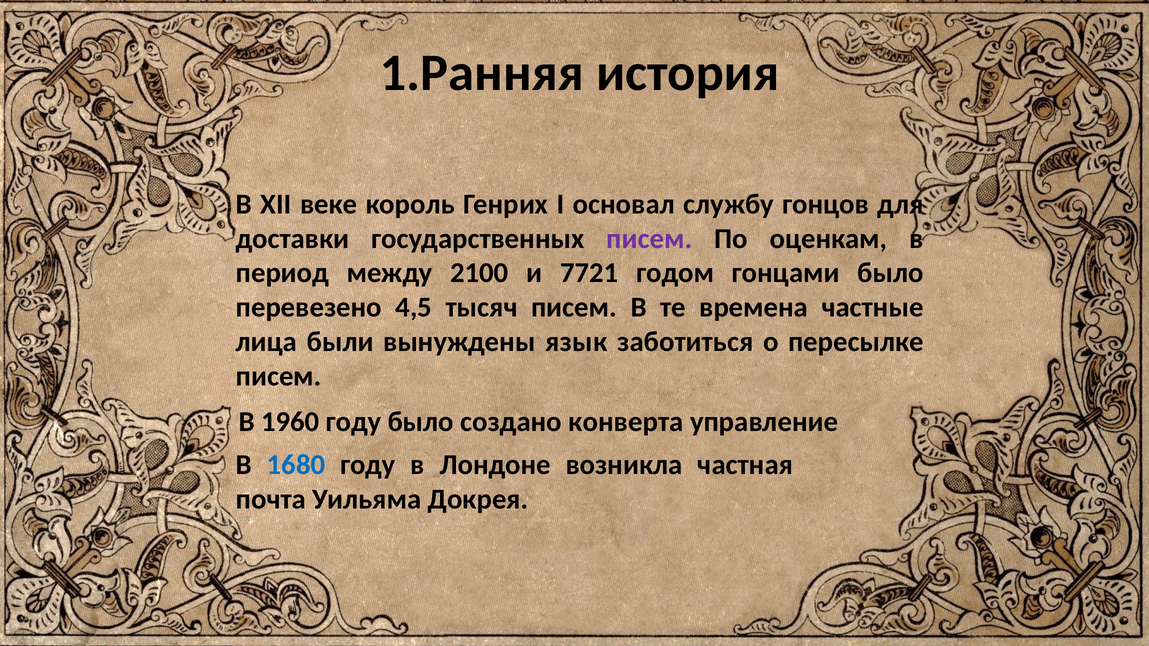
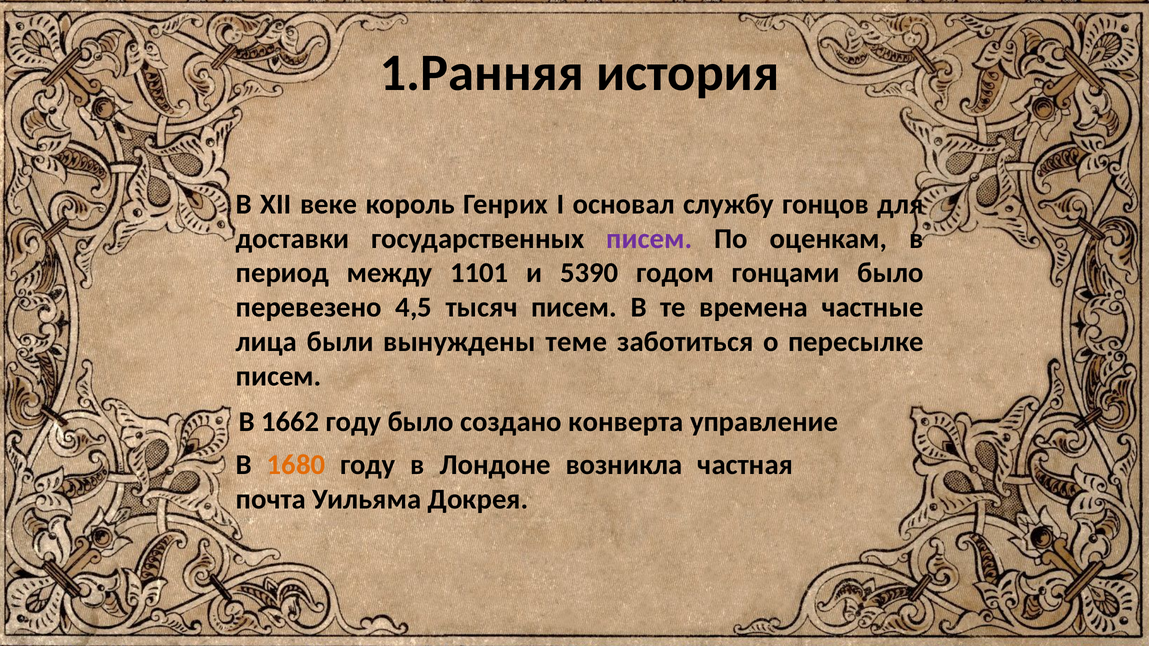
2100: 2100 -> 1101
7721: 7721 -> 5390
язык: язык -> теме
1960: 1960 -> 1662
1680 colour: blue -> orange
